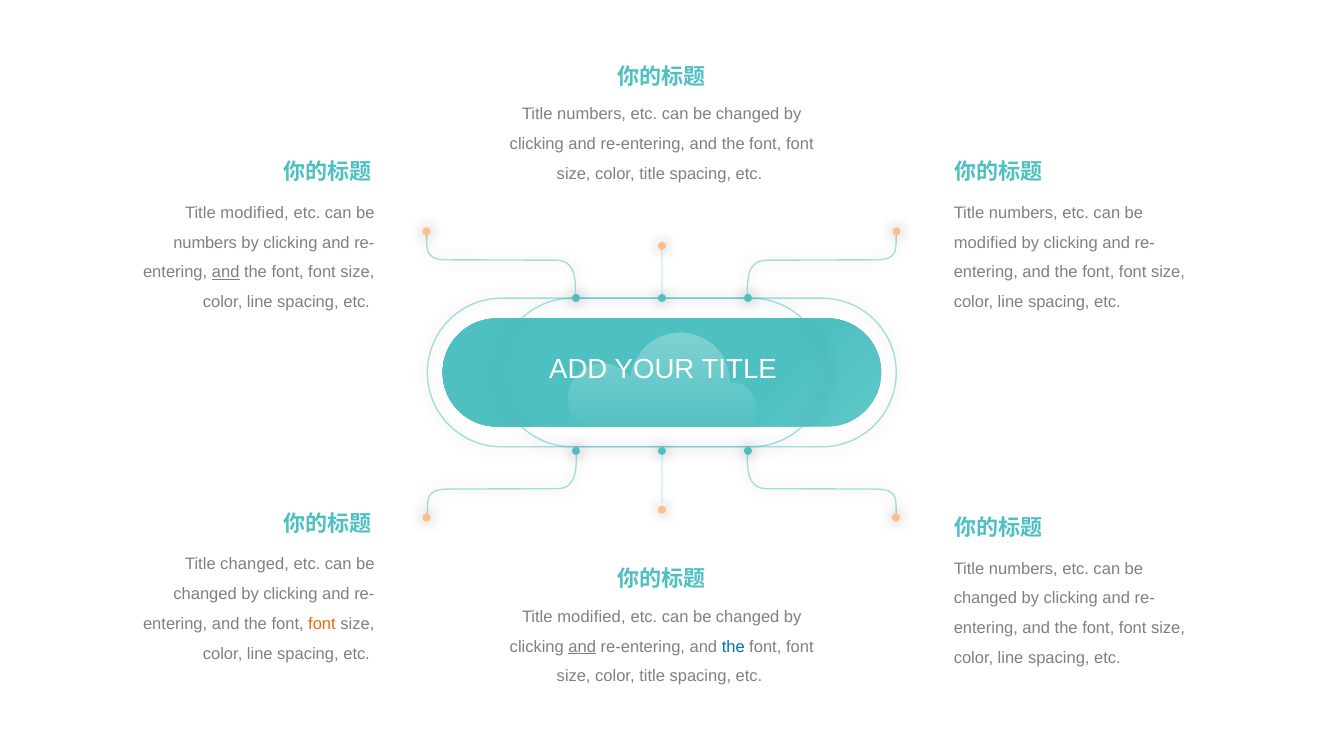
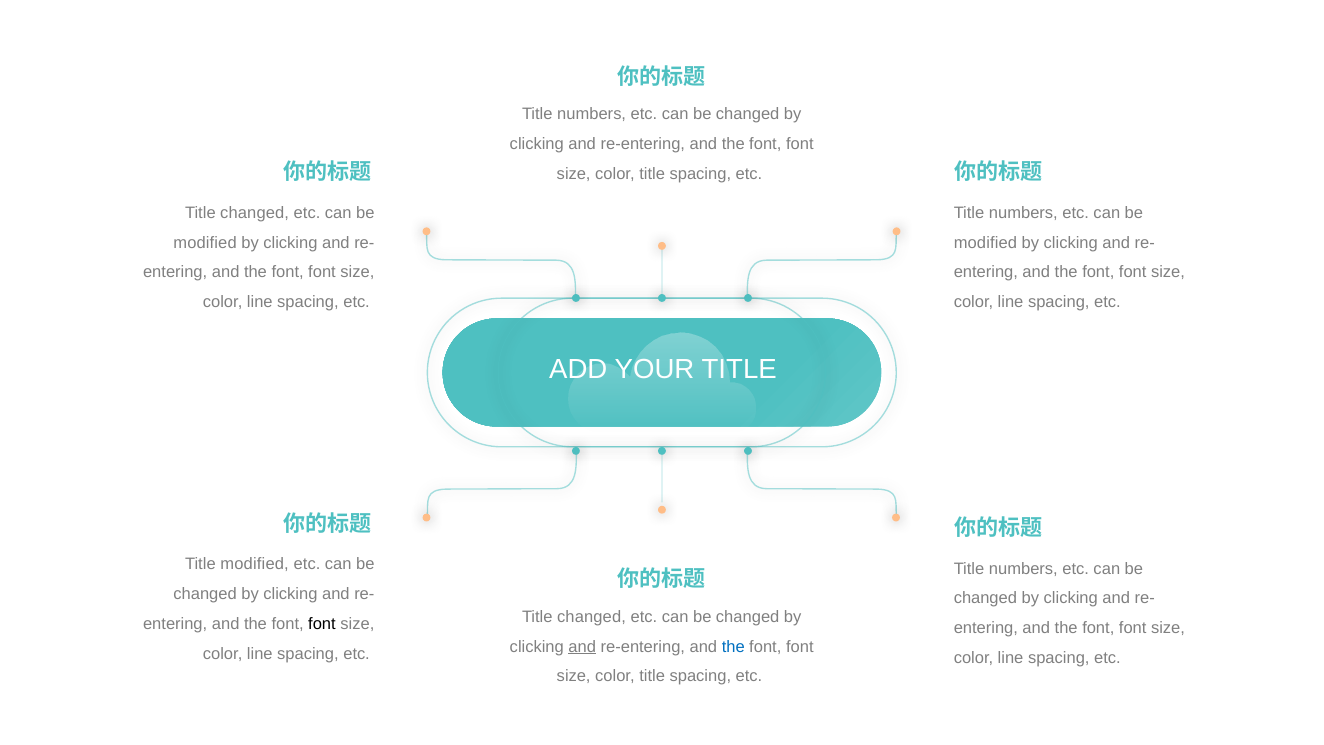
modified at (255, 213): modified -> changed
numbers at (205, 243): numbers -> modified
and at (226, 272) underline: present -> none
Title changed: changed -> modified
modified at (591, 617): modified -> changed
font at (322, 624) colour: orange -> black
